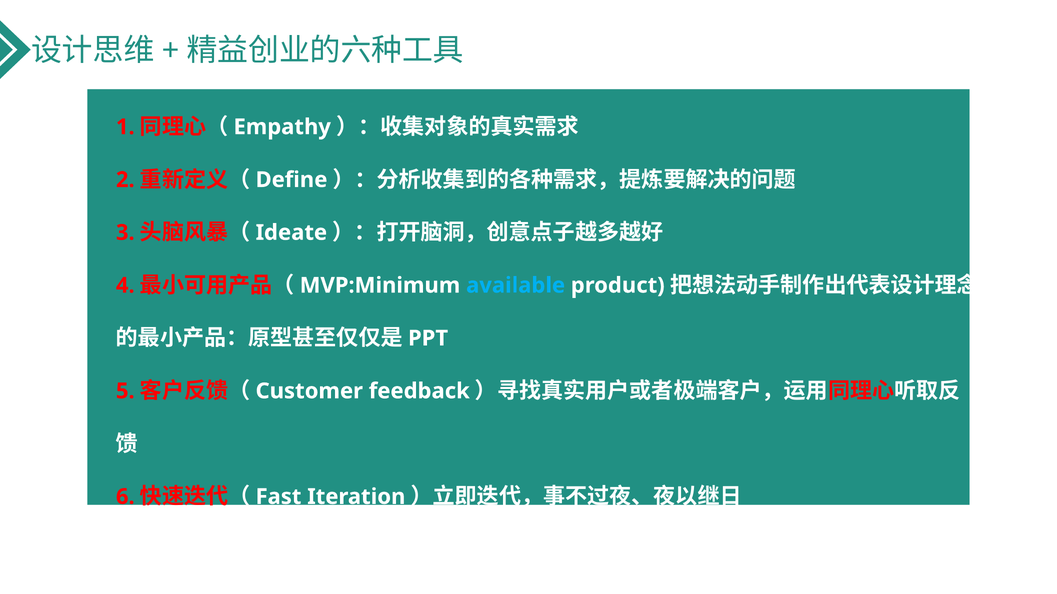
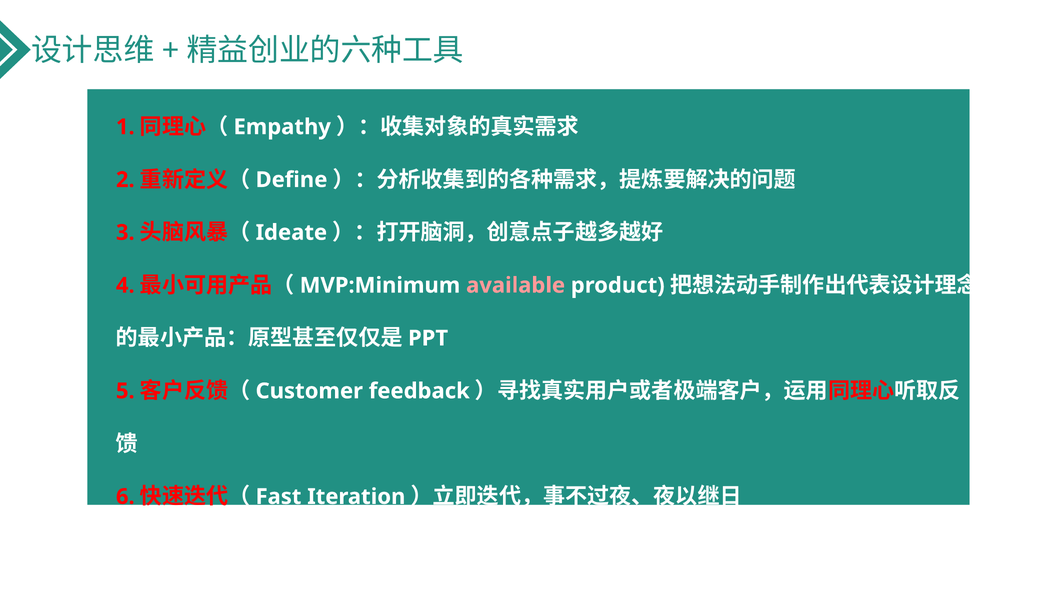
available colour: light blue -> pink
